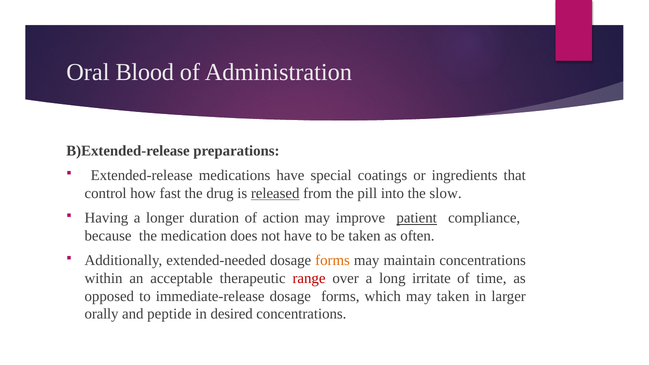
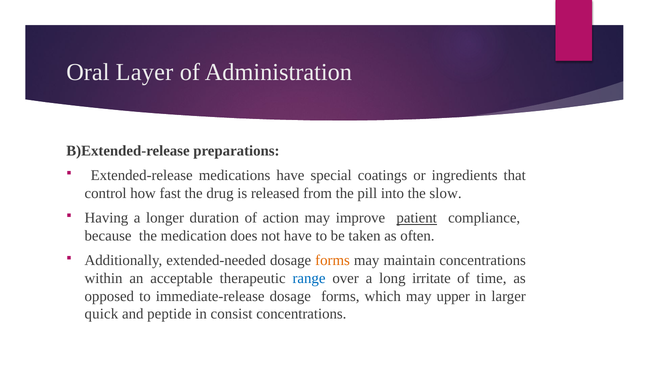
Blood: Blood -> Layer
released underline: present -> none
range colour: red -> blue
may taken: taken -> upper
orally: orally -> quick
desired: desired -> consist
